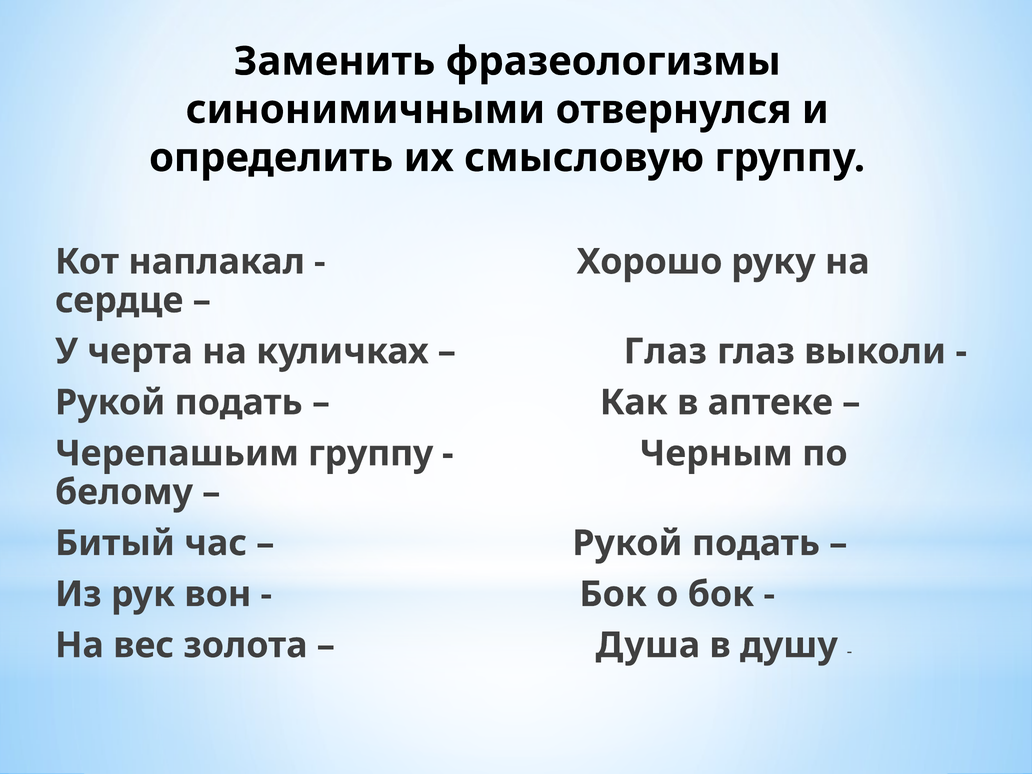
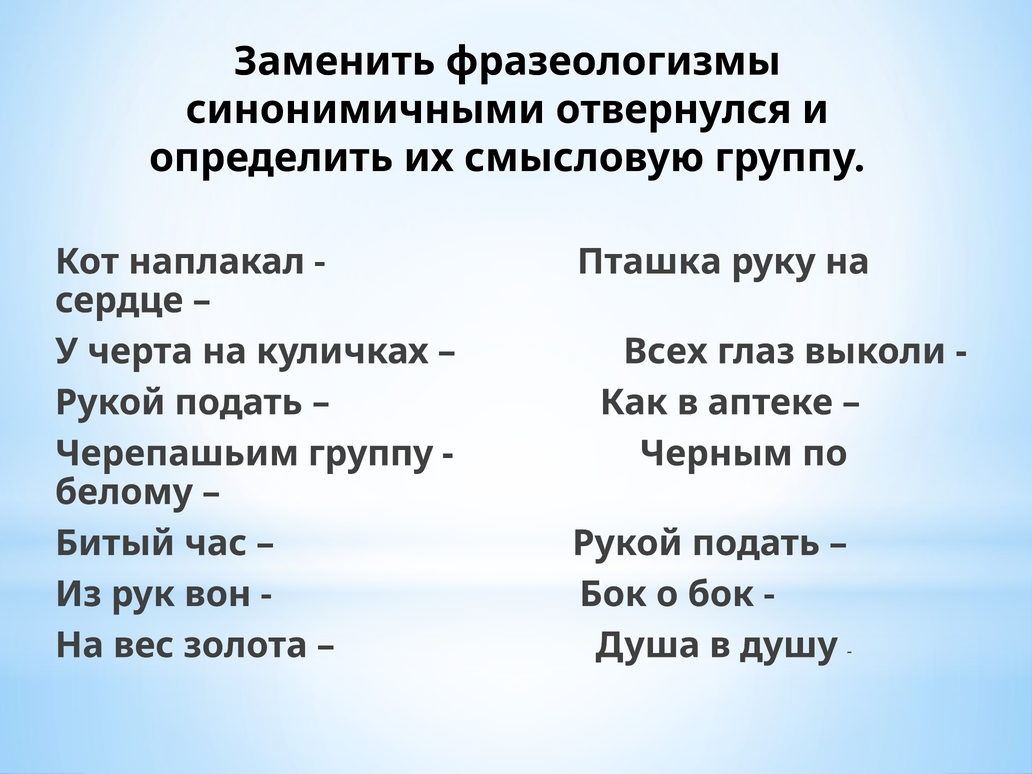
Хорошо: Хорошо -> Пташка
Глаз at (665, 351): Глаз -> Всех
